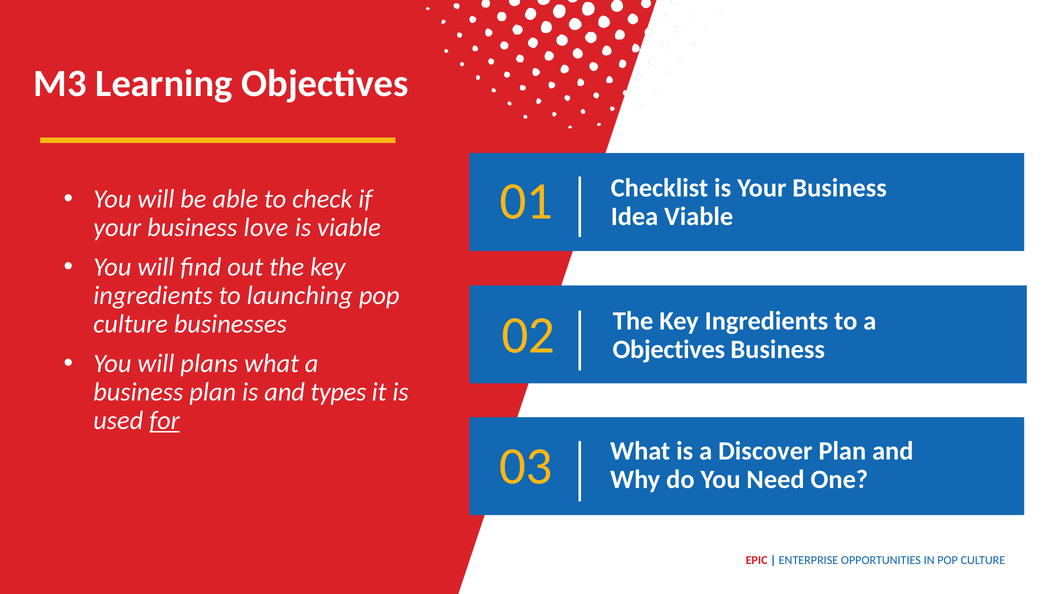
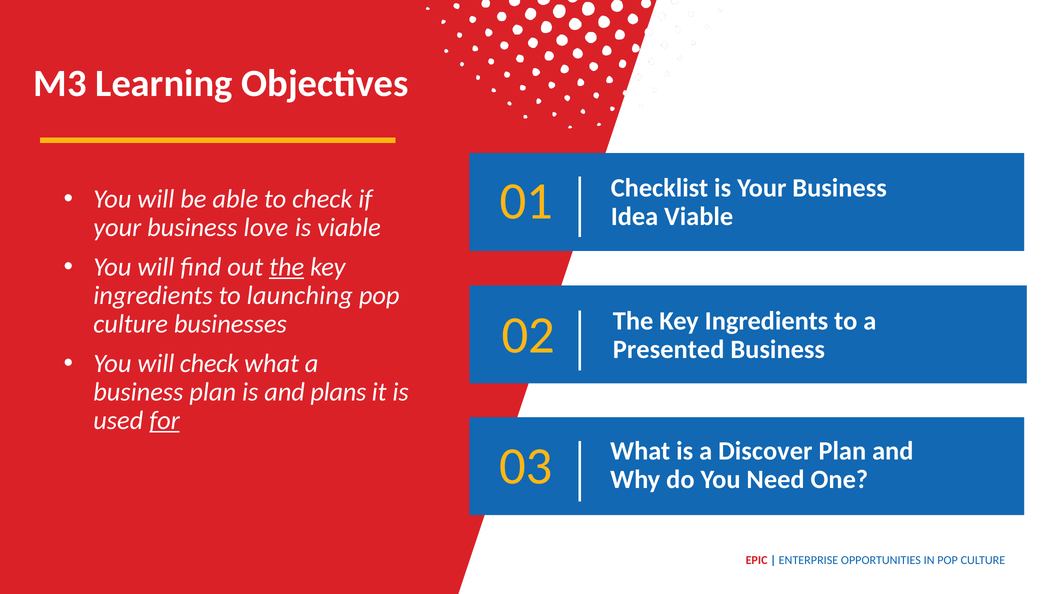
the at (287, 267) underline: none -> present
Objectives at (669, 349): Objectives -> Presented
will plans: plans -> check
types: types -> plans
